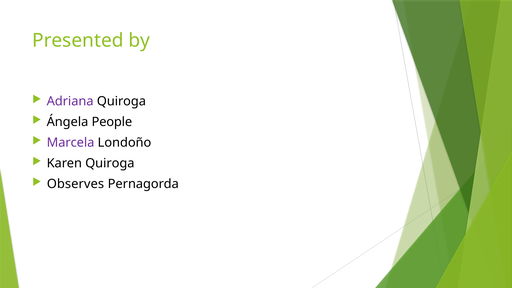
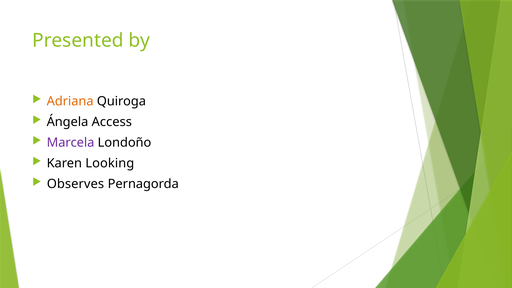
Adriana colour: purple -> orange
People: People -> Access
Karen Quiroga: Quiroga -> Looking
